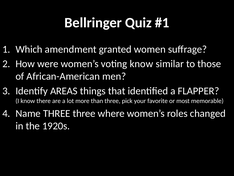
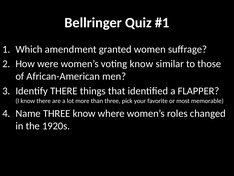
Identify AREAS: AREAS -> THERE
THREE three: three -> know
